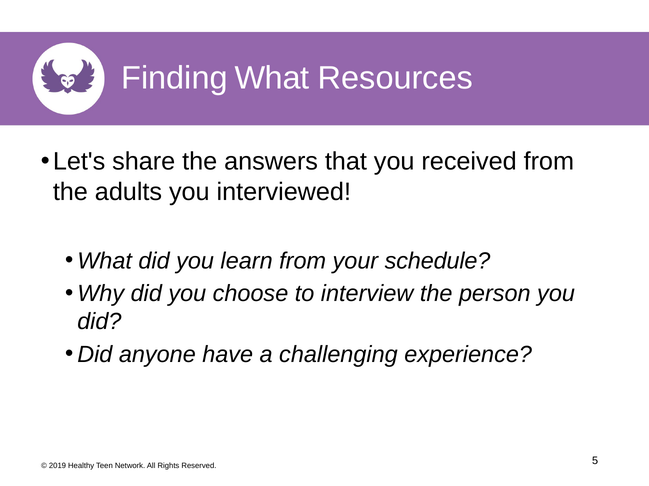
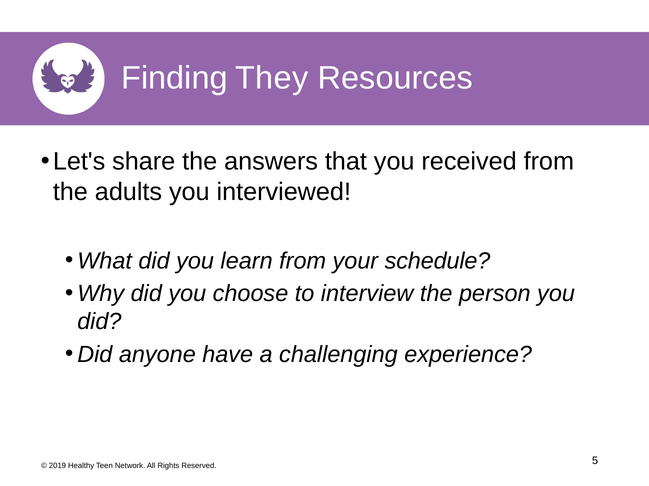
What at (272, 78): What -> They
